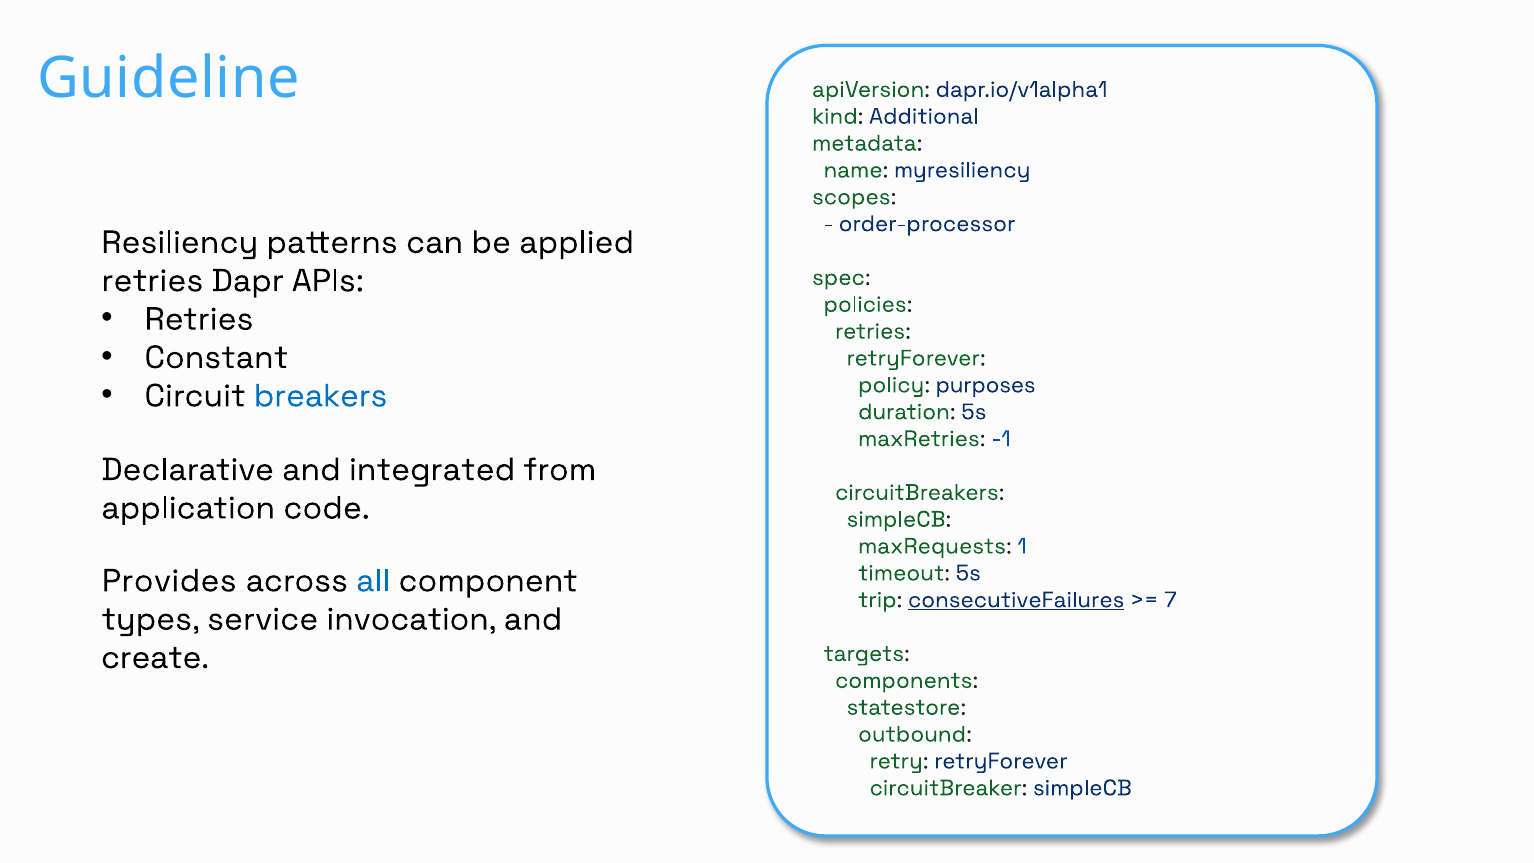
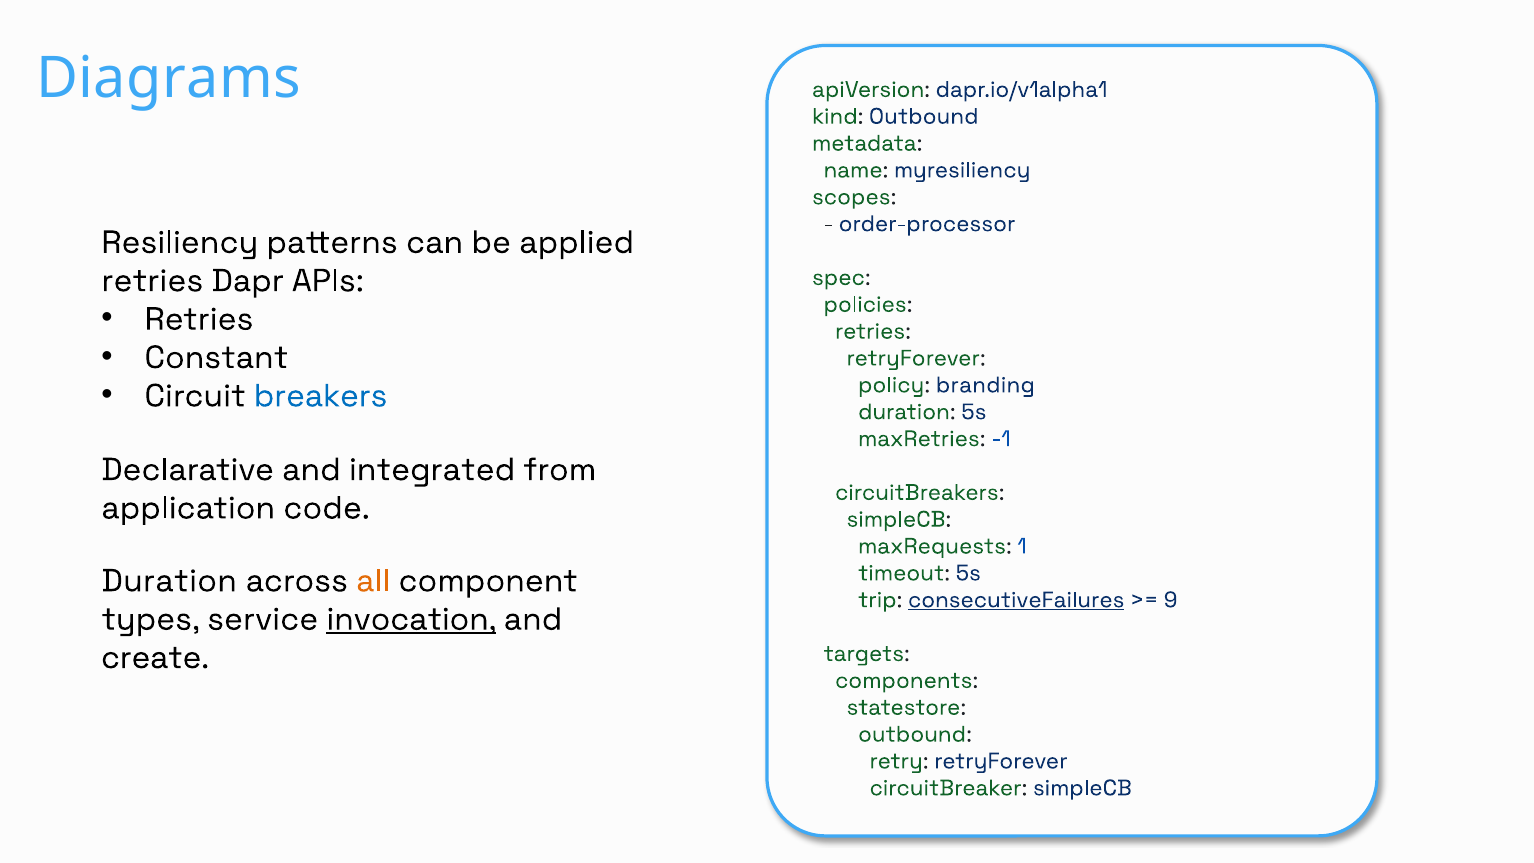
Guideline: Guideline -> Diagrams
kind Additional: Additional -> Outbound
purposes: purposes -> branding
Provides at (169, 581): Provides -> Duration
all colour: blue -> orange
7: 7 -> 9
invocation underline: none -> present
